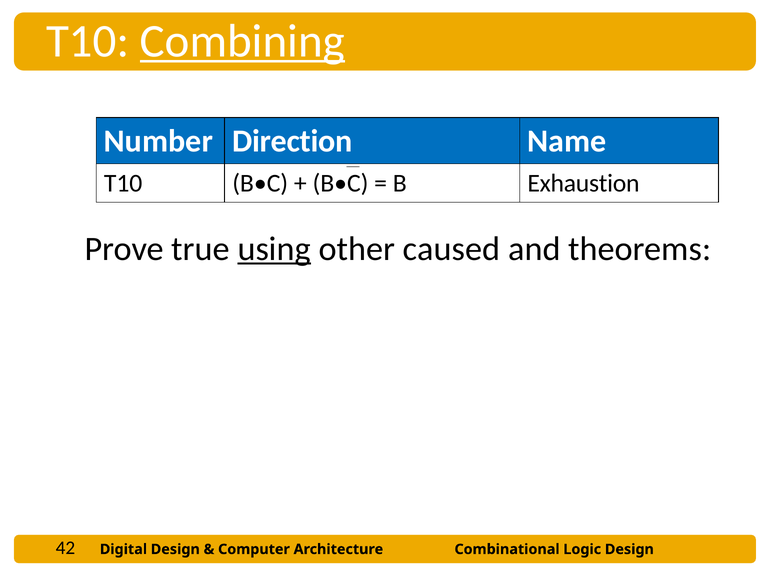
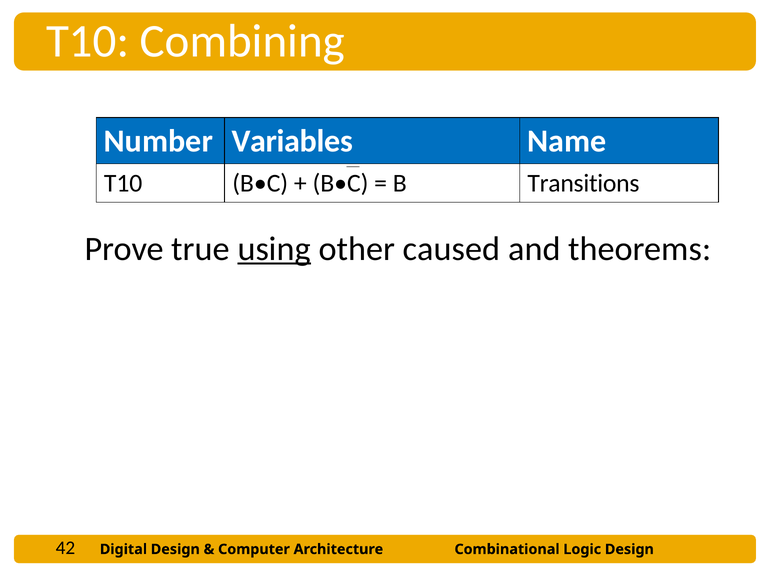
Combining underline: present -> none
Direction: Direction -> Variables
Exhaustion: Exhaustion -> Transitions
